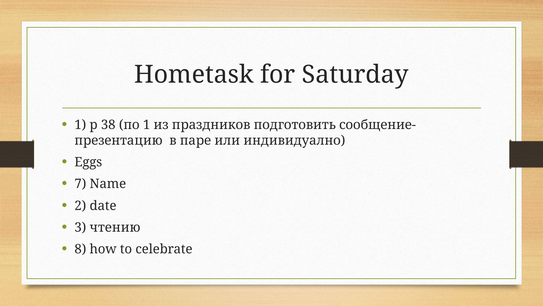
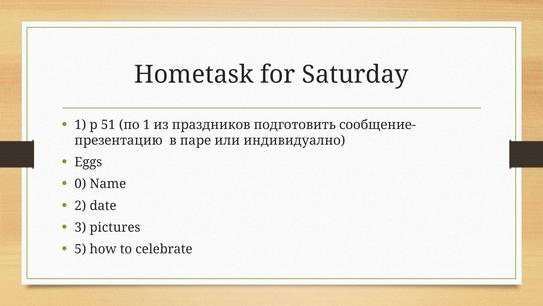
38: 38 -> 51
7: 7 -> 0
чтению: чтению -> pictures
8: 8 -> 5
